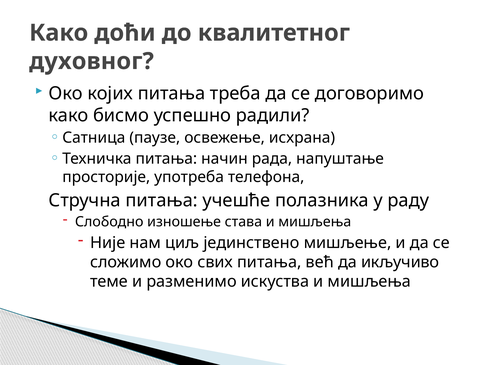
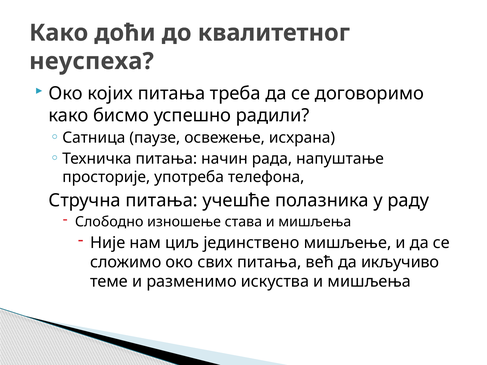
духовног: духовног -> неуспеха
